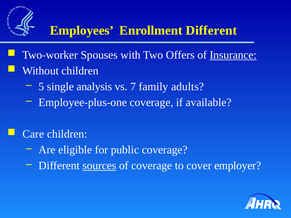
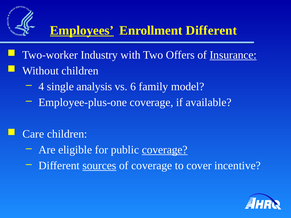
Employees underline: none -> present
Spouses: Spouses -> Industry
5: 5 -> 4
7: 7 -> 6
adults: adults -> model
coverage at (165, 150) underline: none -> present
employer: employer -> incentive
